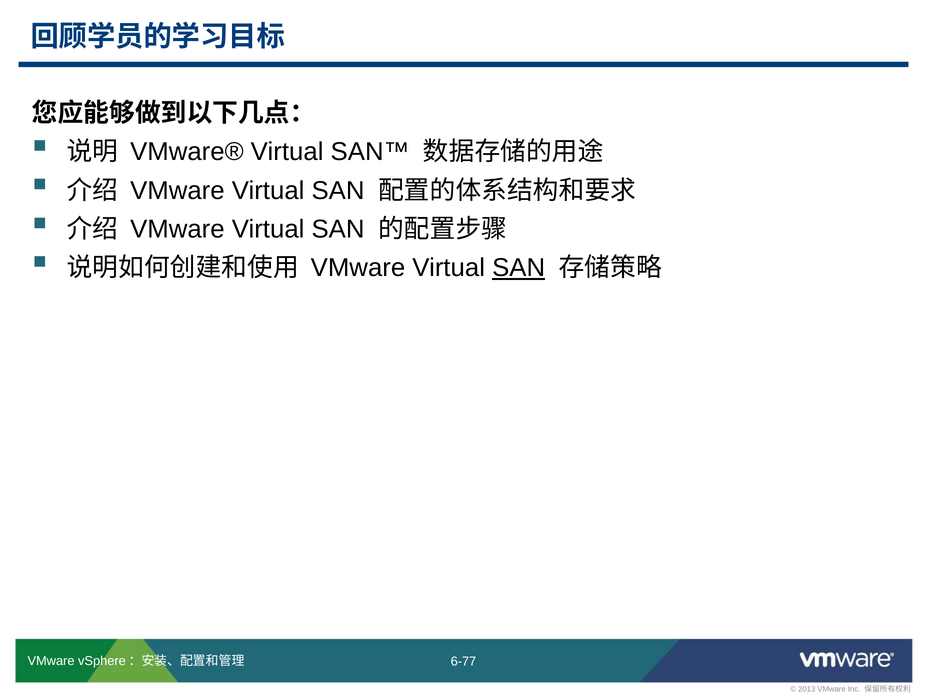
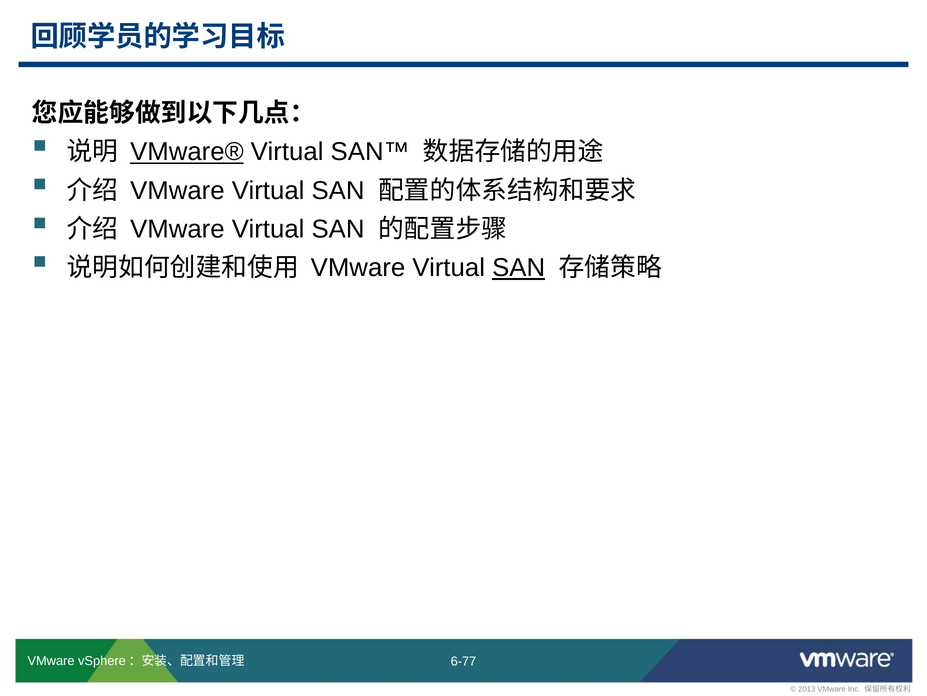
VMware® underline: none -> present
